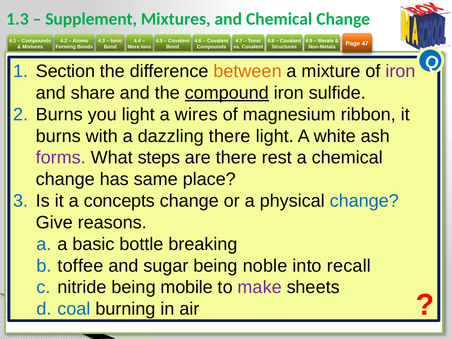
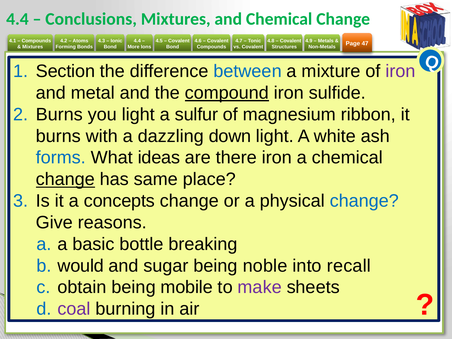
1.3 at (17, 19): 1.3 -> 4.4
Supplement: Supplement -> Conclusions
between colour: orange -> blue
share: share -> metal
wires: wires -> sulfur
dazzling there: there -> down
forms colour: purple -> blue
steps: steps -> ideas
there rest: rest -> iron
change at (65, 179) underline: none -> present
toffee: toffee -> would
nitride: nitride -> obtain
coal colour: blue -> purple
